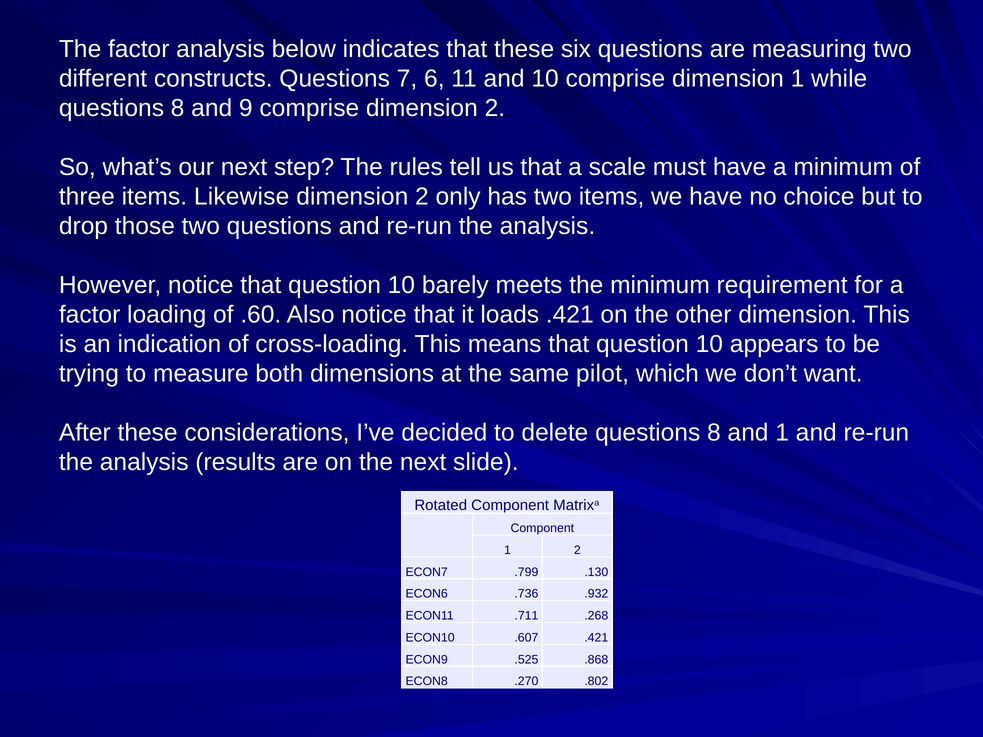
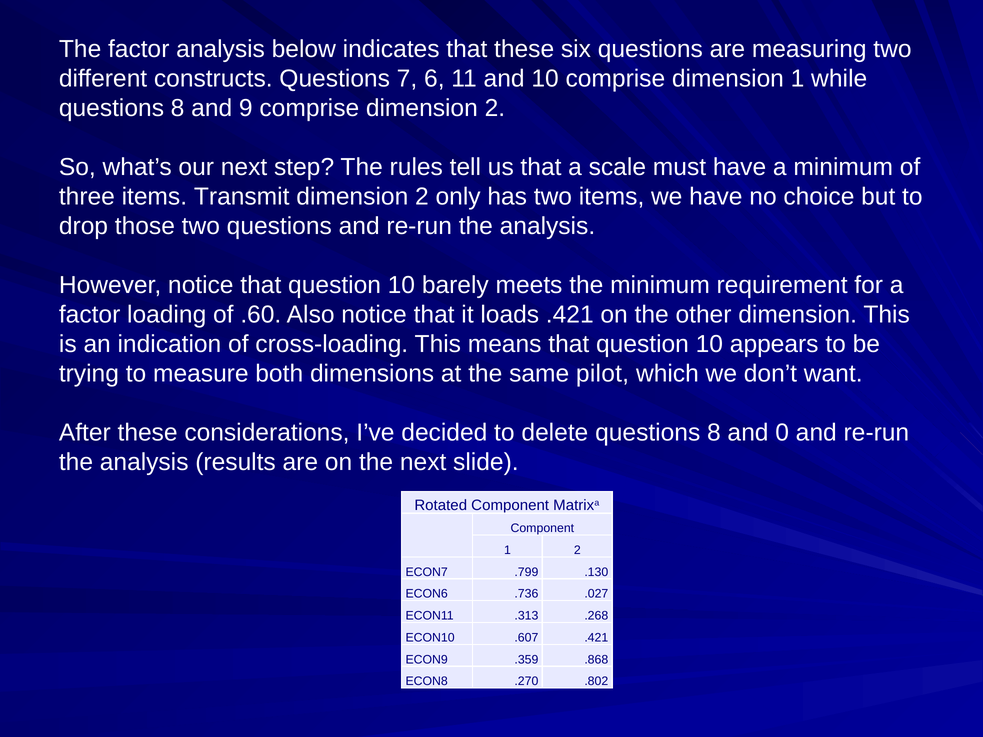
Likewise: Likewise -> Transmit
and 1: 1 -> 0
.932: .932 -> .027
.711: .711 -> .313
.525: .525 -> .359
